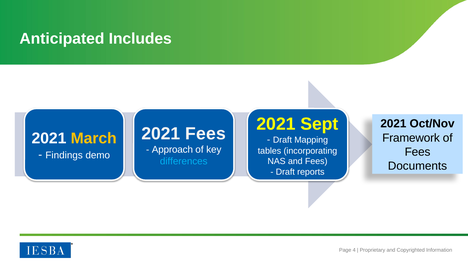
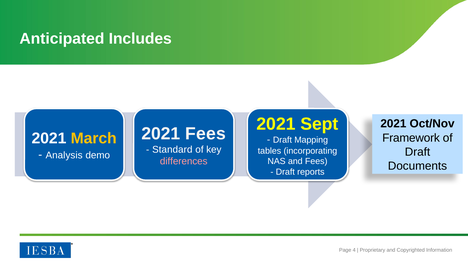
Approach: Approach -> Standard
Fees at (418, 152): Fees -> Draft
Findings: Findings -> Analysis
differences colour: light blue -> pink
